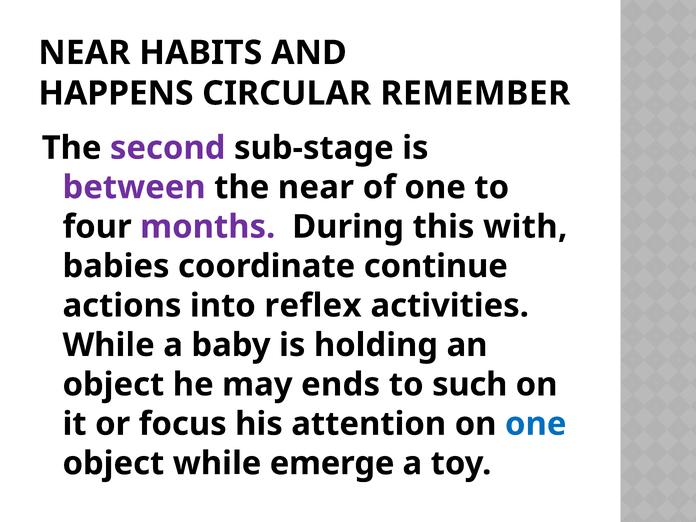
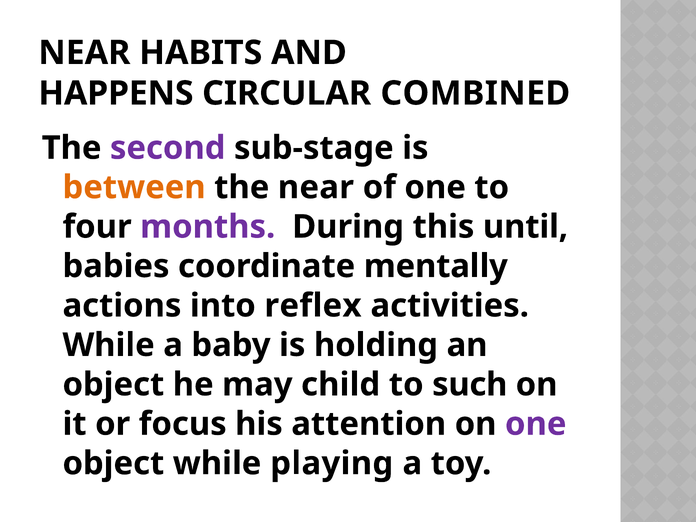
REMEMBER: REMEMBER -> COMBINED
between colour: purple -> orange
with: with -> until
continue: continue -> mentally
ends: ends -> child
one at (536, 424) colour: blue -> purple
emerge: emerge -> playing
